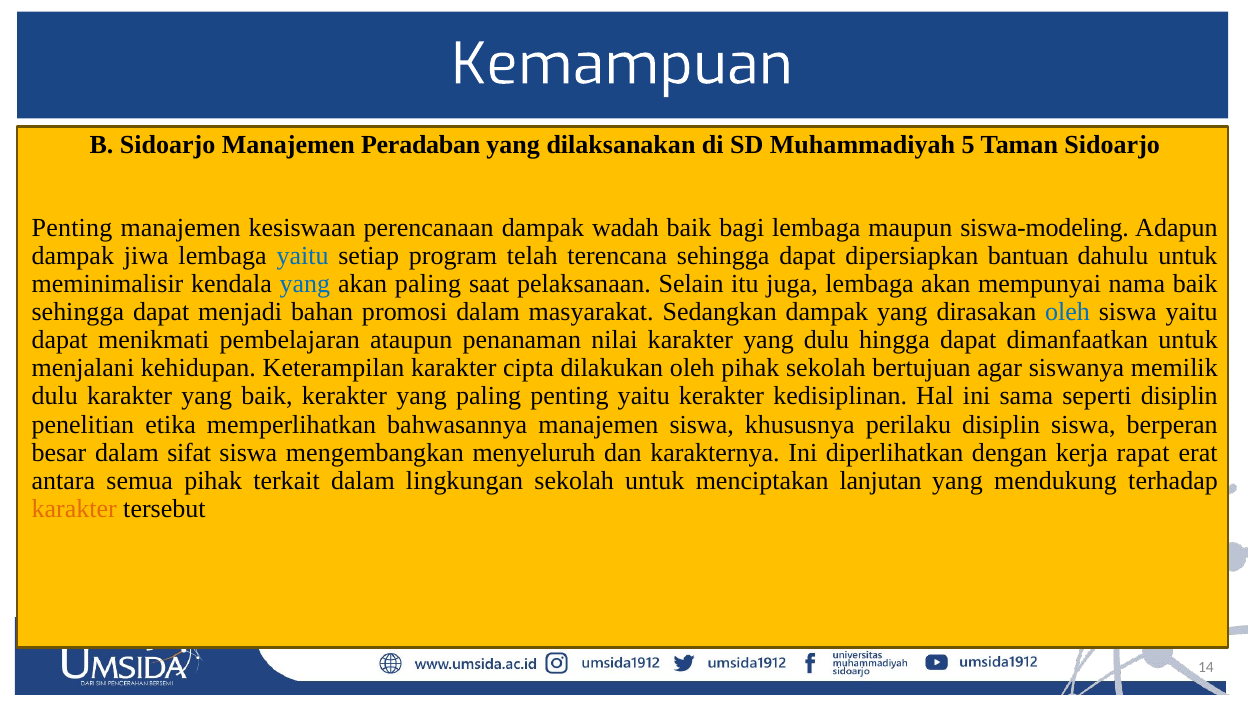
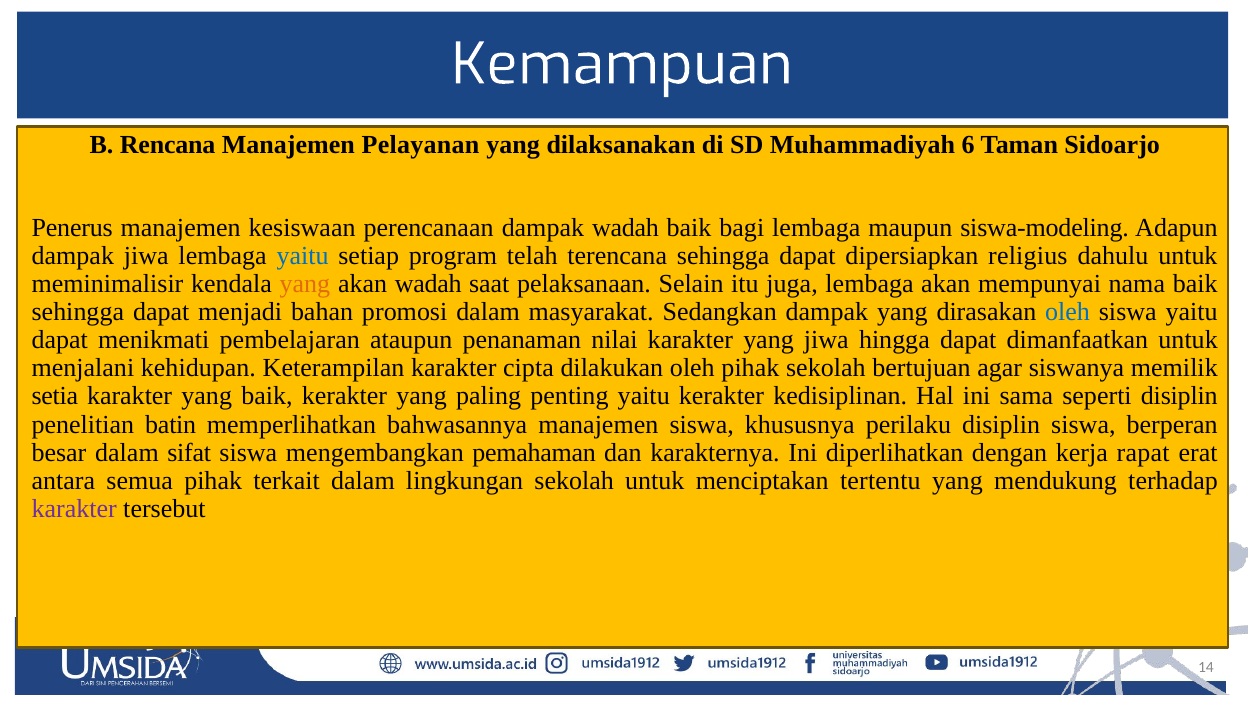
B Sidoarjo: Sidoarjo -> Rencana
Peradaban: Peradaban -> Pelayanan
5: 5 -> 6
Penting at (72, 228): Penting -> Penerus
bantuan: bantuan -> religius
yang at (305, 284) colour: blue -> orange
akan paling: paling -> wadah
yang dulu: dulu -> jiwa
dulu at (55, 396): dulu -> setia
etika: etika -> batin
menyeluruh: menyeluruh -> pemahaman
lanjutan: lanjutan -> tertentu
karakter at (74, 509) colour: orange -> purple
